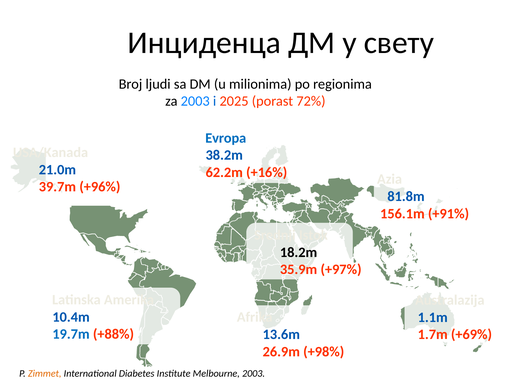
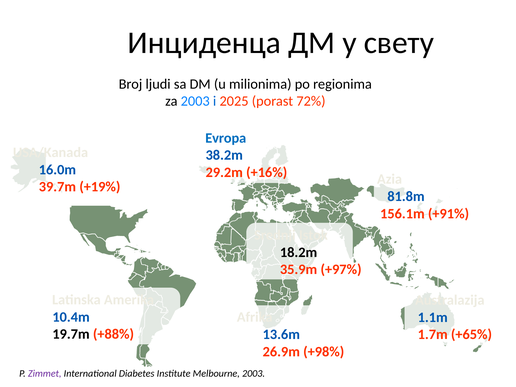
21.0m: 21.0m -> 16.0m
62.2m: 62.2m -> 29.2m
+96%: +96% -> +19%
19.7m colour: blue -> black
+69%: +69% -> +65%
Zimmet colour: orange -> purple
